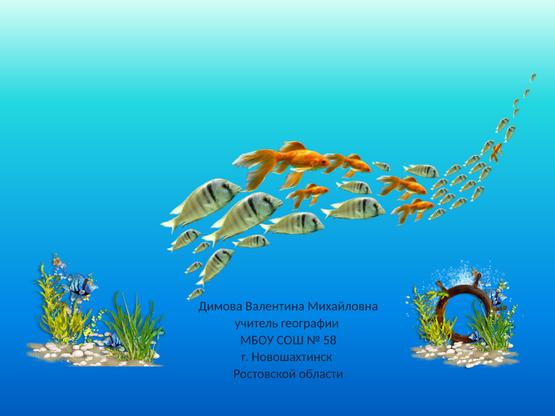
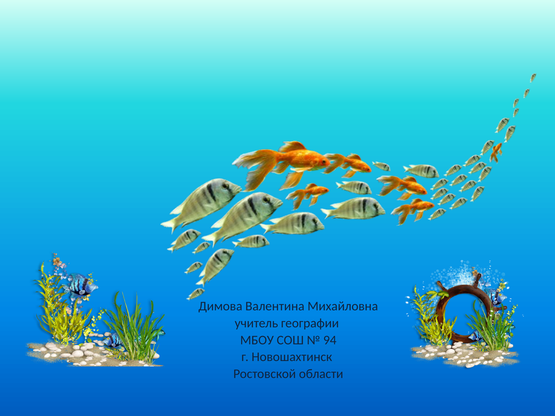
58: 58 -> 94
